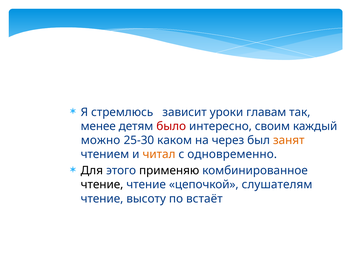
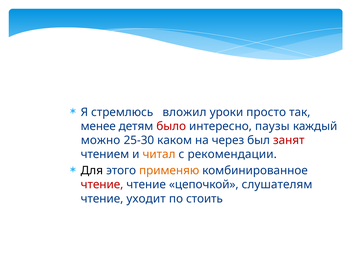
зависит: зависит -> вложил
главам: главам -> просто
своим: своим -> паузы
занят colour: orange -> red
одновременно: одновременно -> рекомендации
применяю colour: black -> orange
чтение at (102, 185) colour: black -> red
высоту: высоту -> уходит
встаёт: встаёт -> стоить
